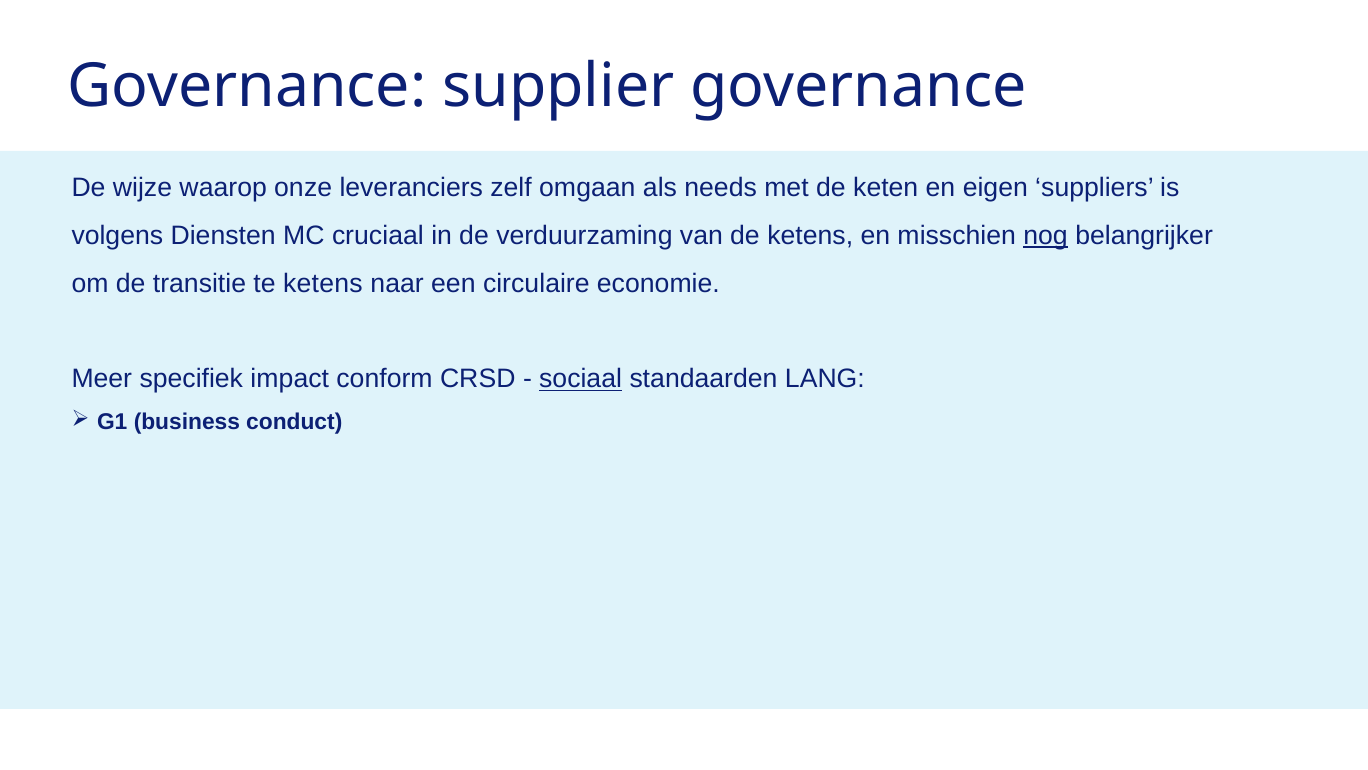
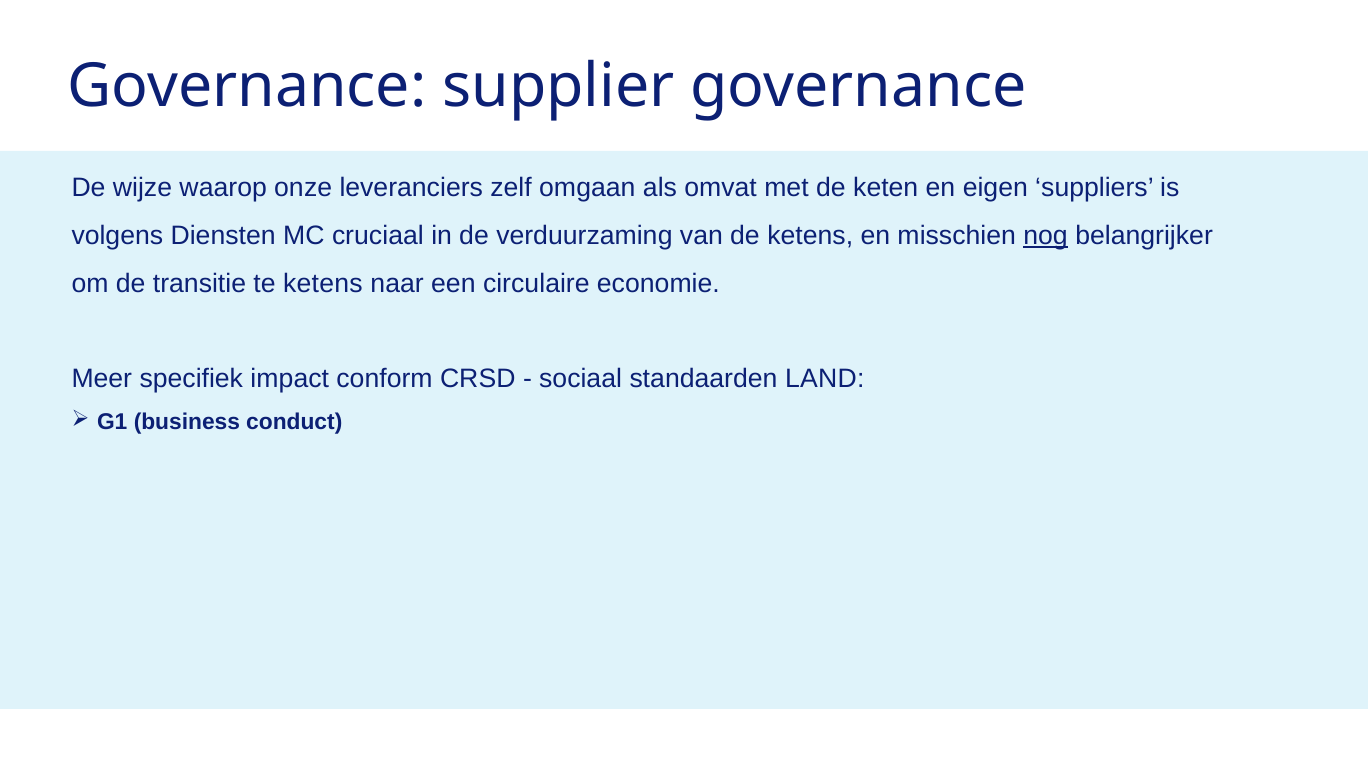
needs: needs -> omvat
sociaal underline: present -> none
LANG: LANG -> LAND
